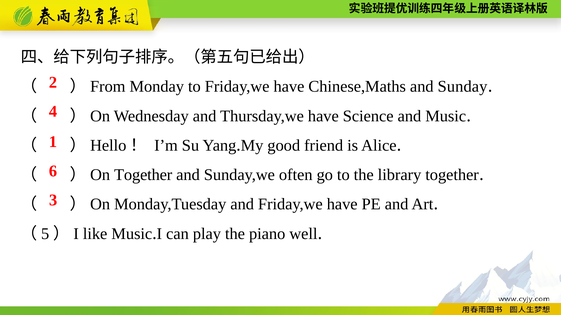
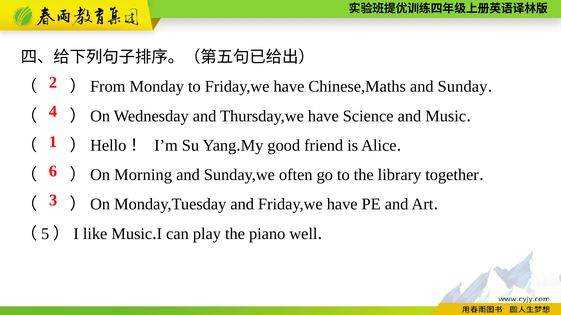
Together at (143, 175): Together -> Morning
